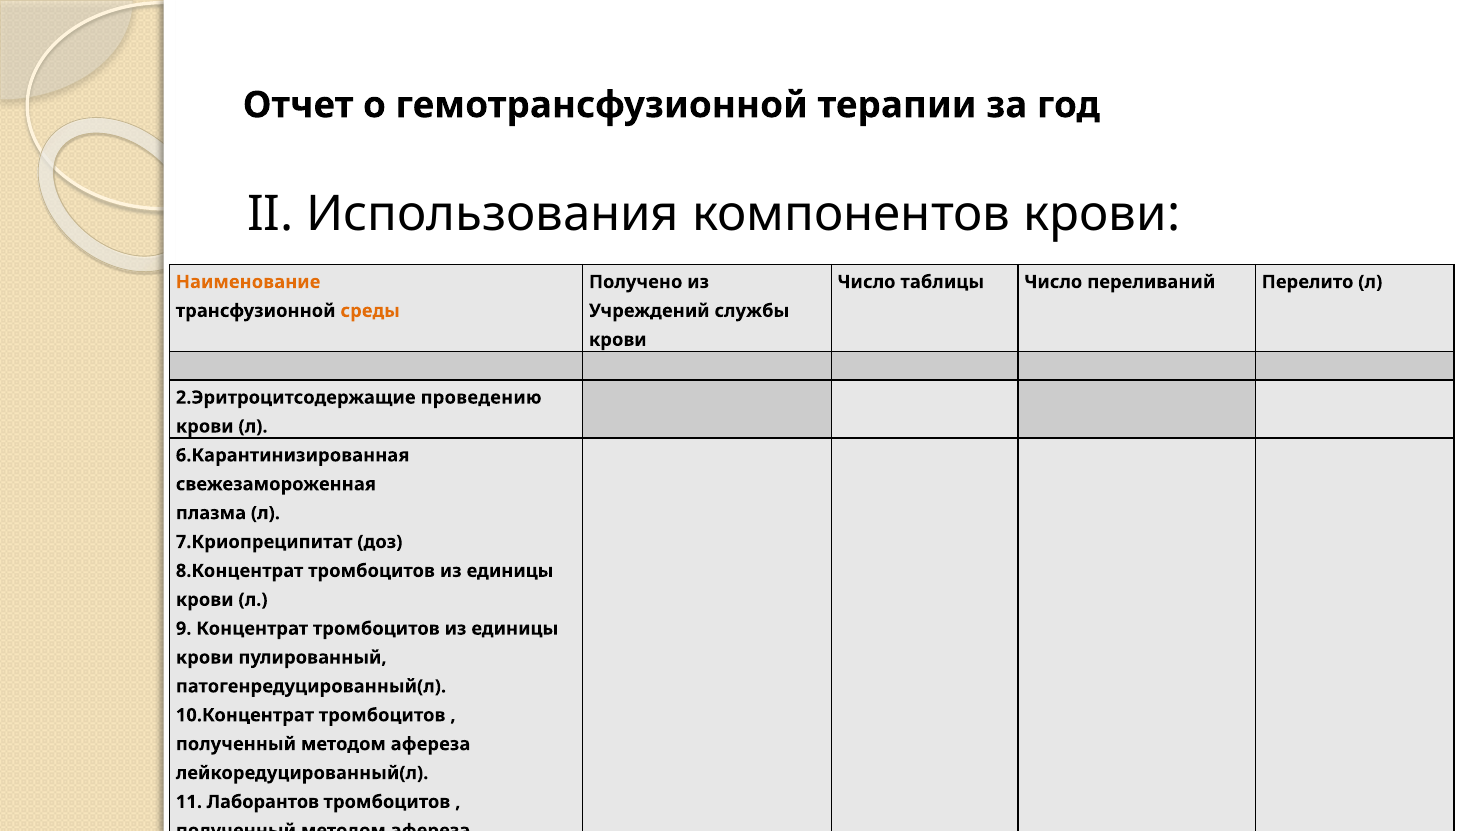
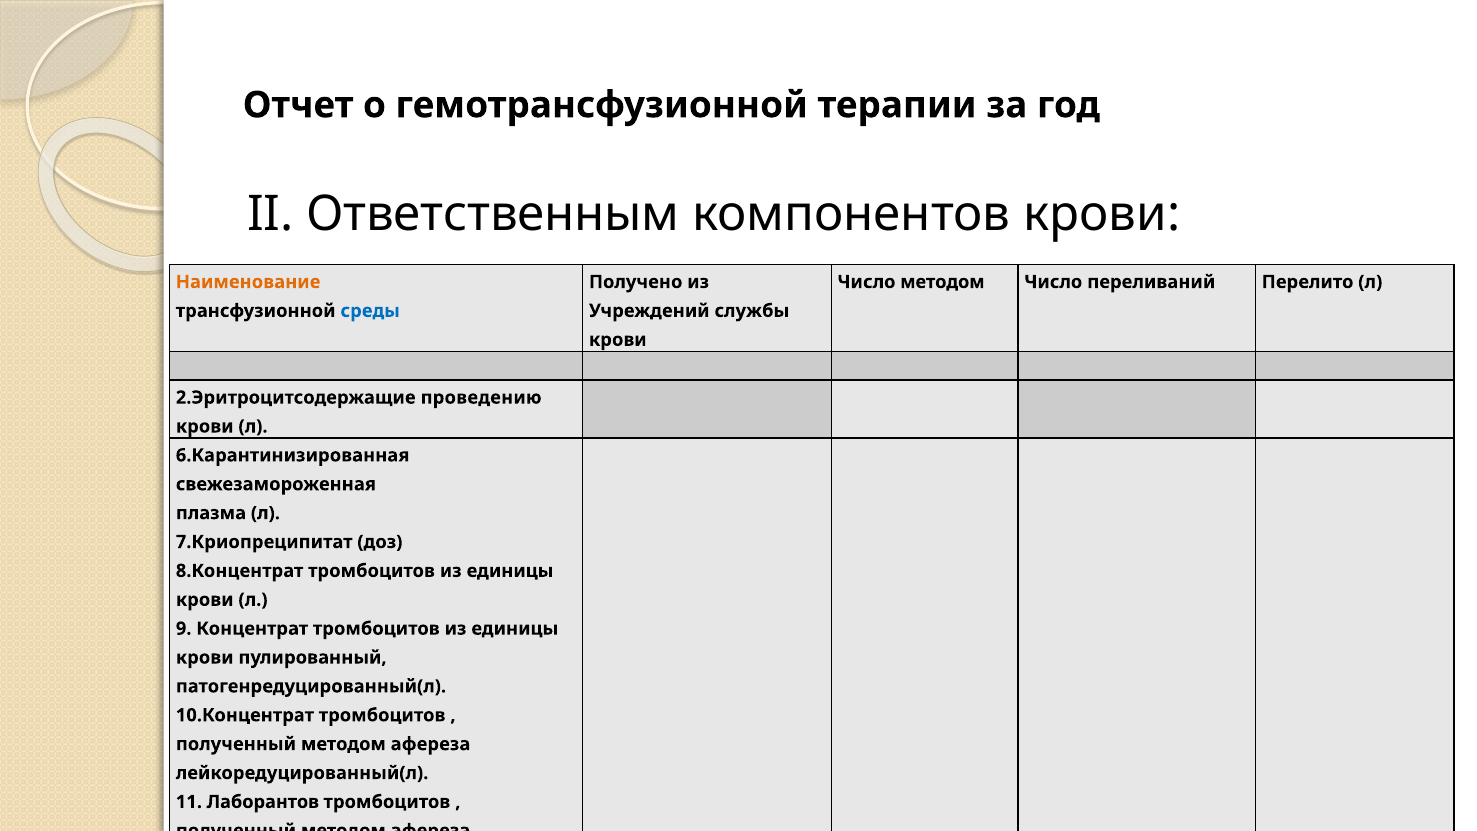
Использования: Использования -> Ответственным
Число таблицы: таблицы -> методом
среды colour: orange -> blue
